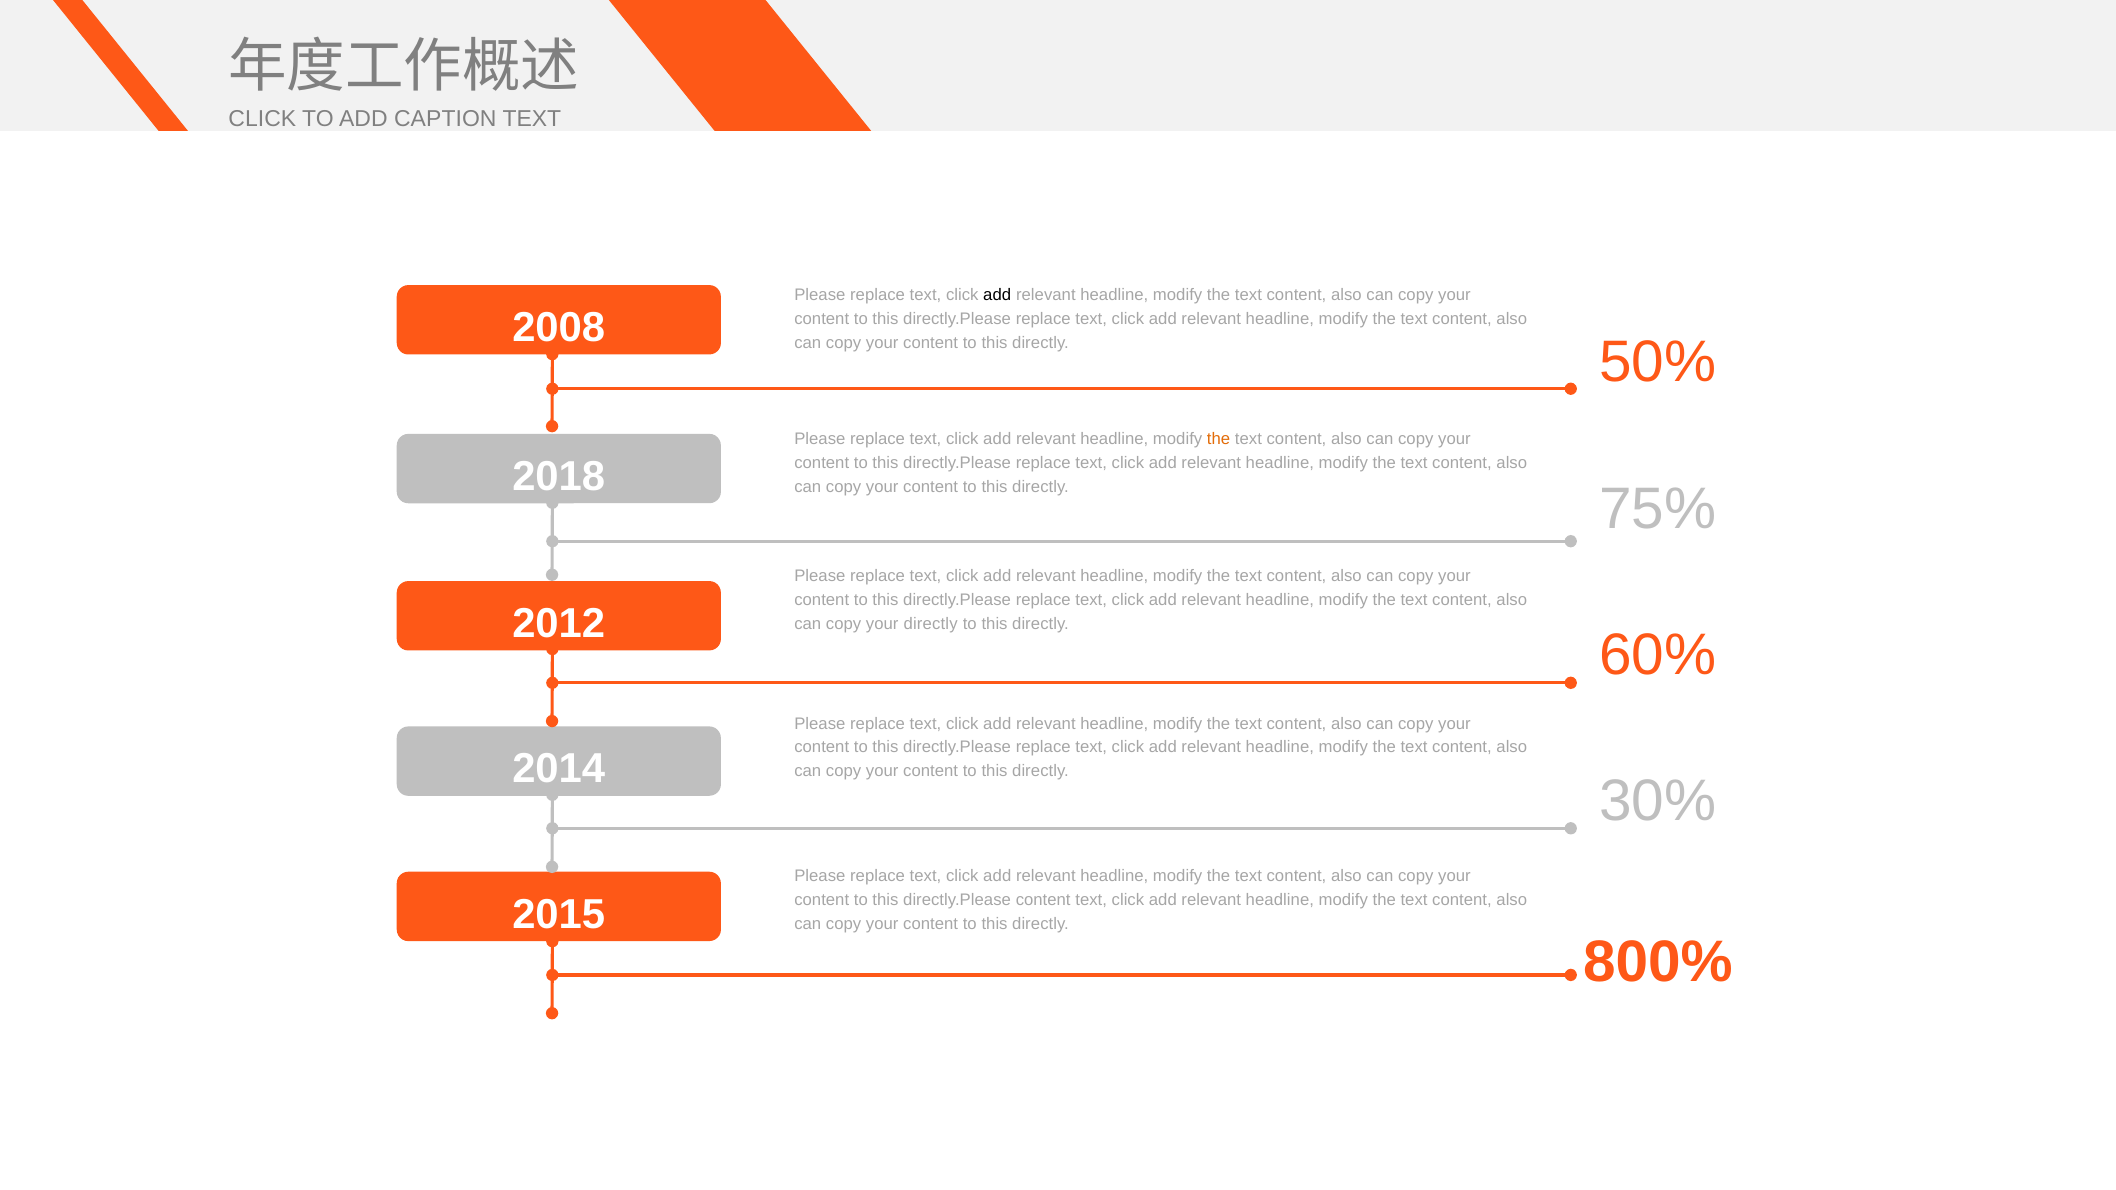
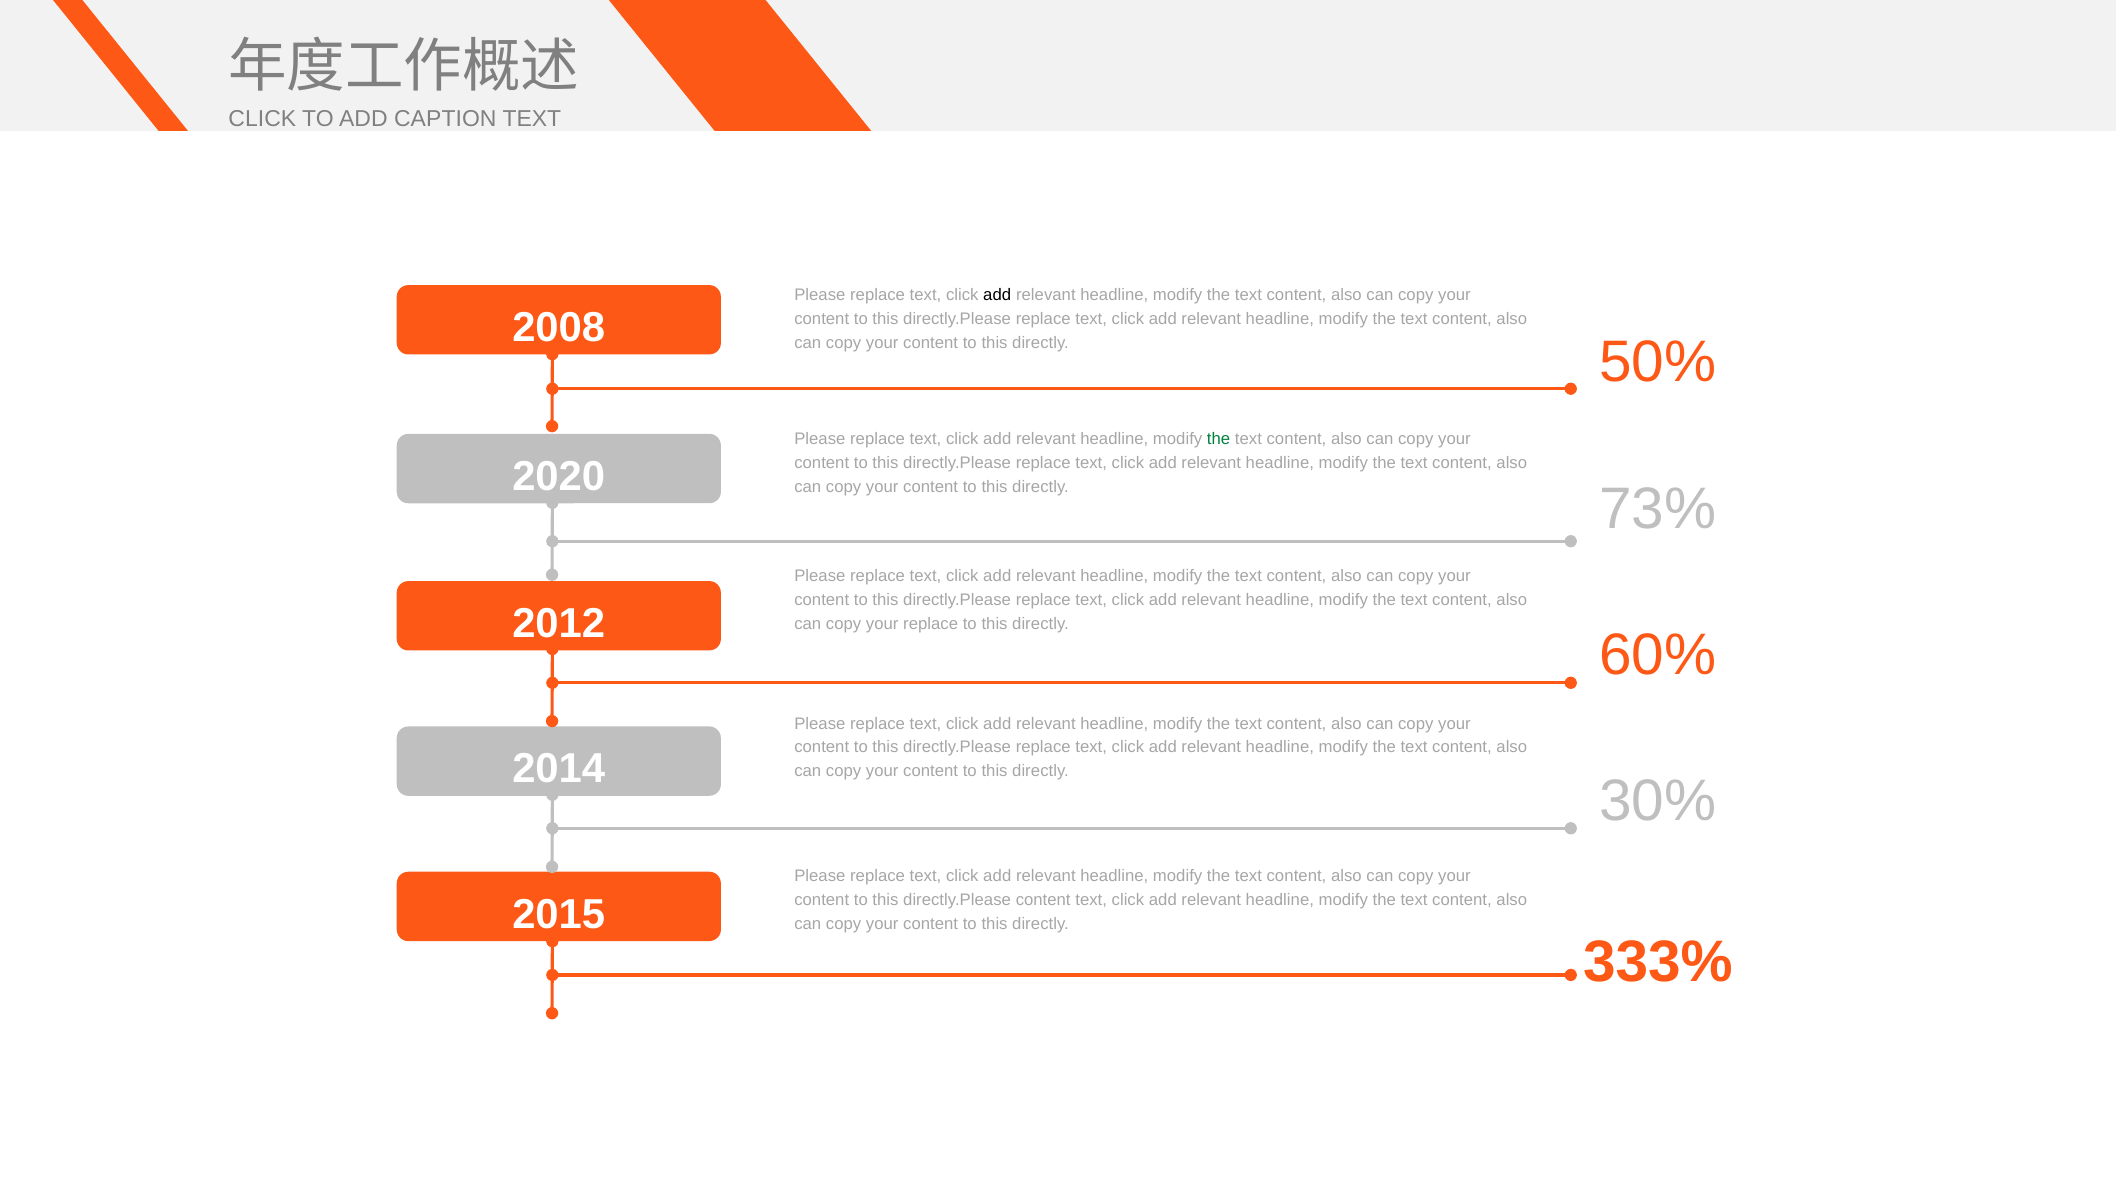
the at (1219, 439) colour: orange -> green
2018: 2018 -> 2020
75%: 75% -> 73%
your directly: directly -> replace
800%: 800% -> 333%
